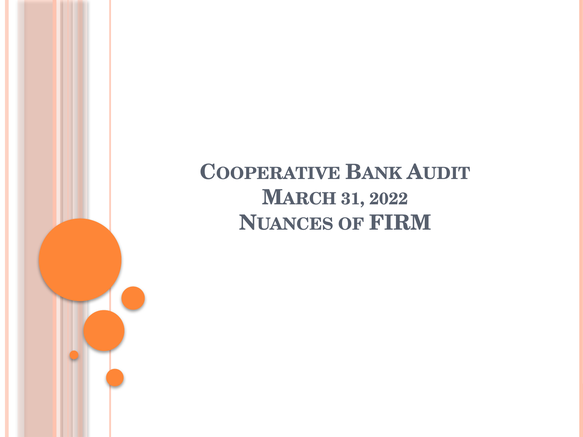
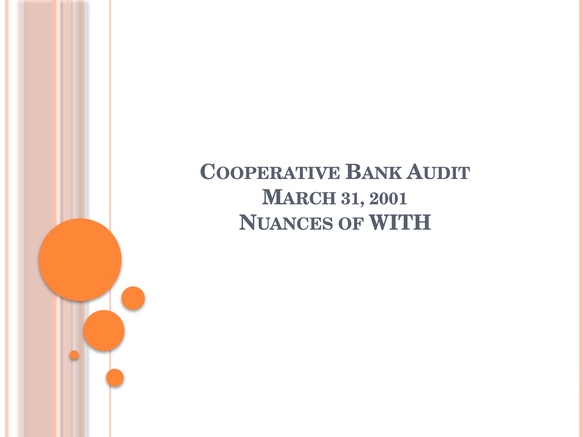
2022: 2022 -> 2001
FIRM: FIRM -> WITH
